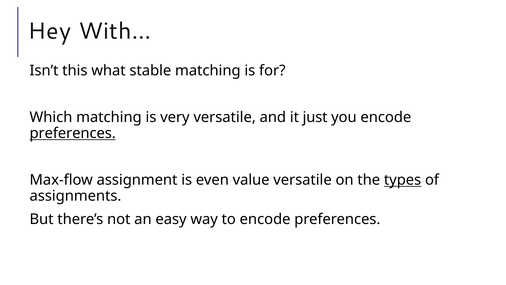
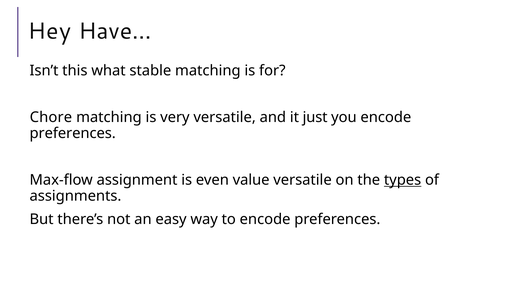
With…: With… -> Have…
Which: Which -> Chore
preferences at (73, 133) underline: present -> none
